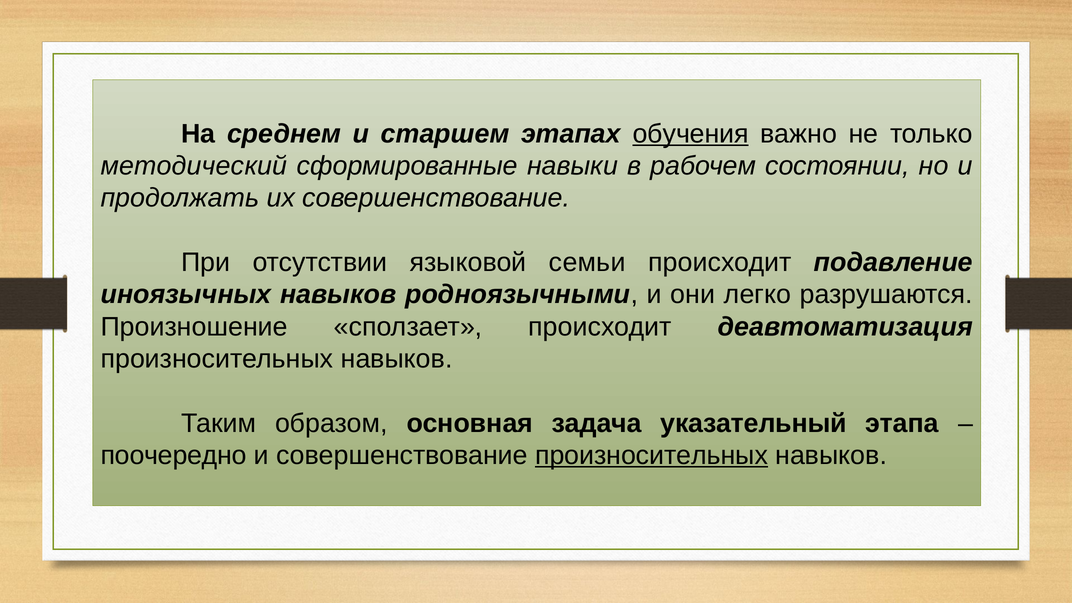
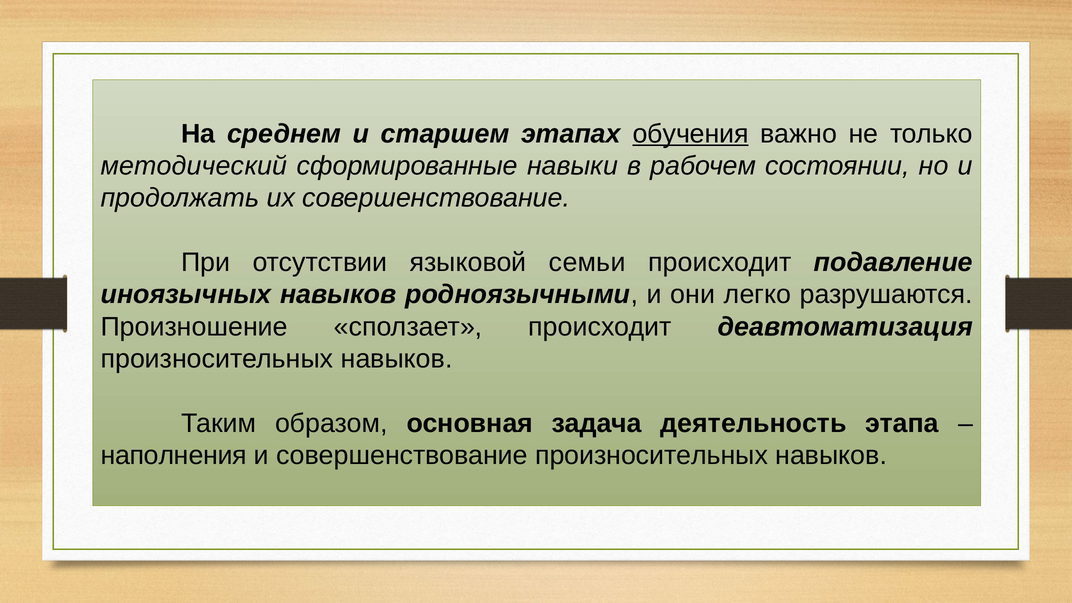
указательный: указательный -> деятельность
поочередно: поочередно -> наполнения
произносительных at (652, 455) underline: present -> none
